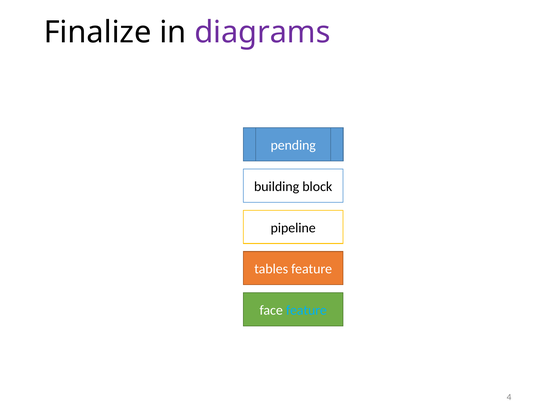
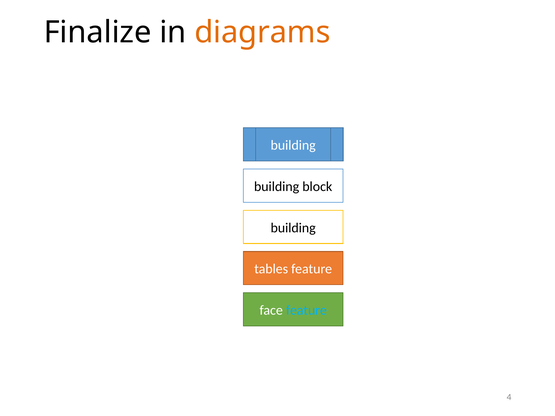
diagrams colour: purple -> orange
pending at (293, 145): pending -> building
pipeline at (293, 228): pipeline -> building
